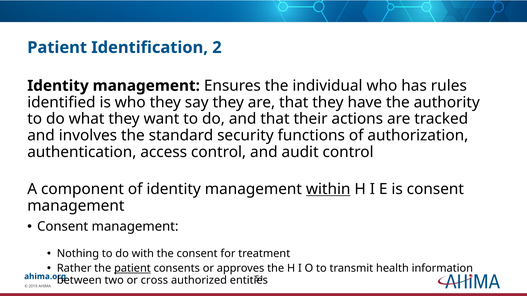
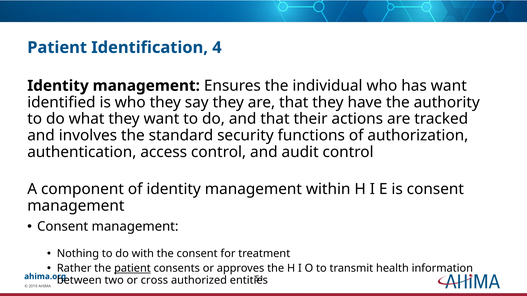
2: 2 -> 4
has rules: rules -> want
within underline: present -> none
